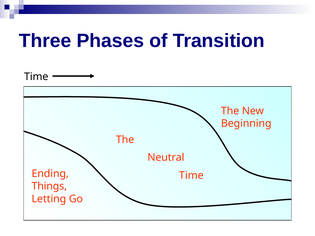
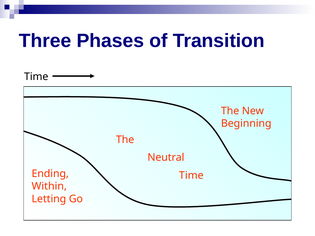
Things: Things -> Within
